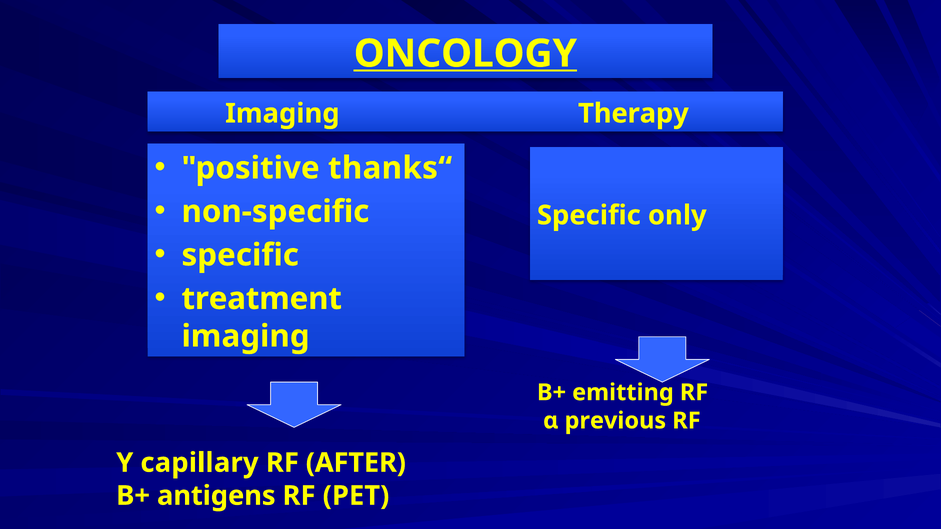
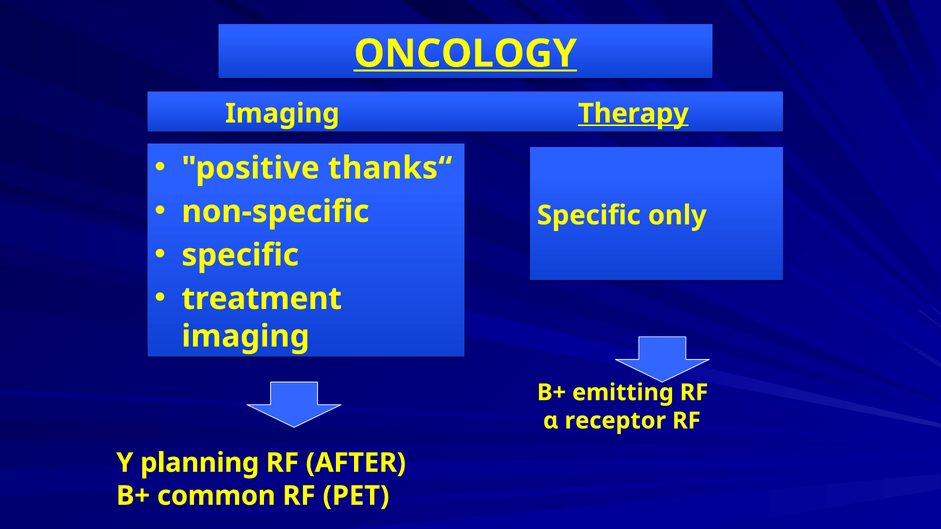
Therapy underline: none -> present
previous: previous -> receptor
capillary: capillary -> planning
antigens: antigens -> common
